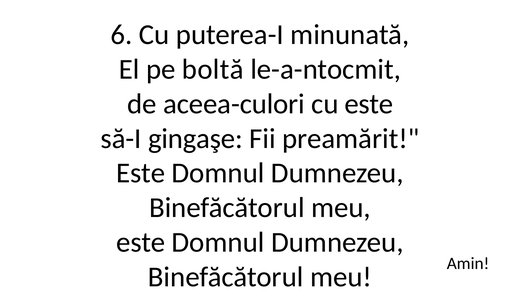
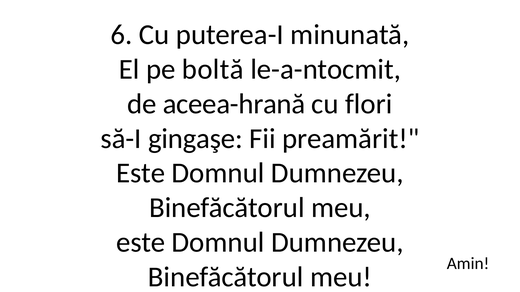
aceea-culori: aceea-culori -> aceea-hrană
cu este: este -> flori
